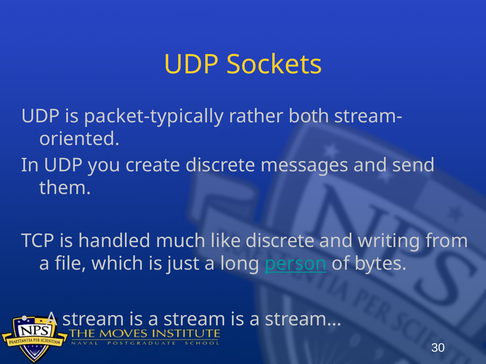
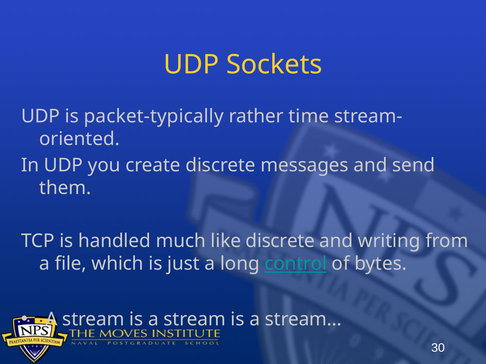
both: both -> time
person: person -> control
